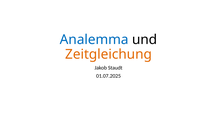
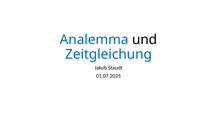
Zeitgleichung colour: orange -> blue
